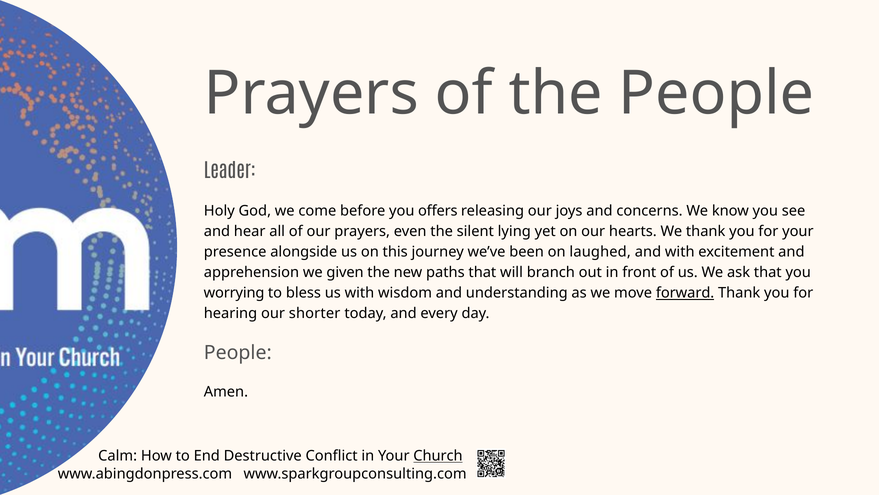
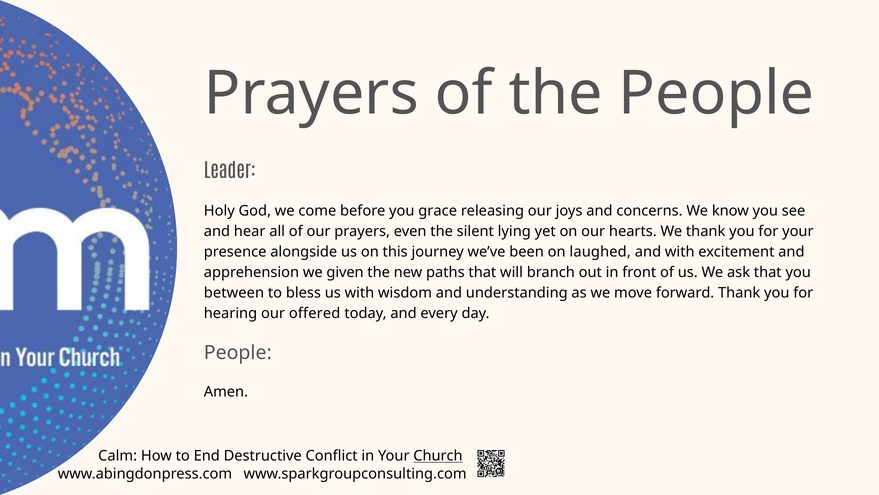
offers: offers -> grace
worrying: worrying -> between
forward underline: present -> none
shorter: shorter -> offered
